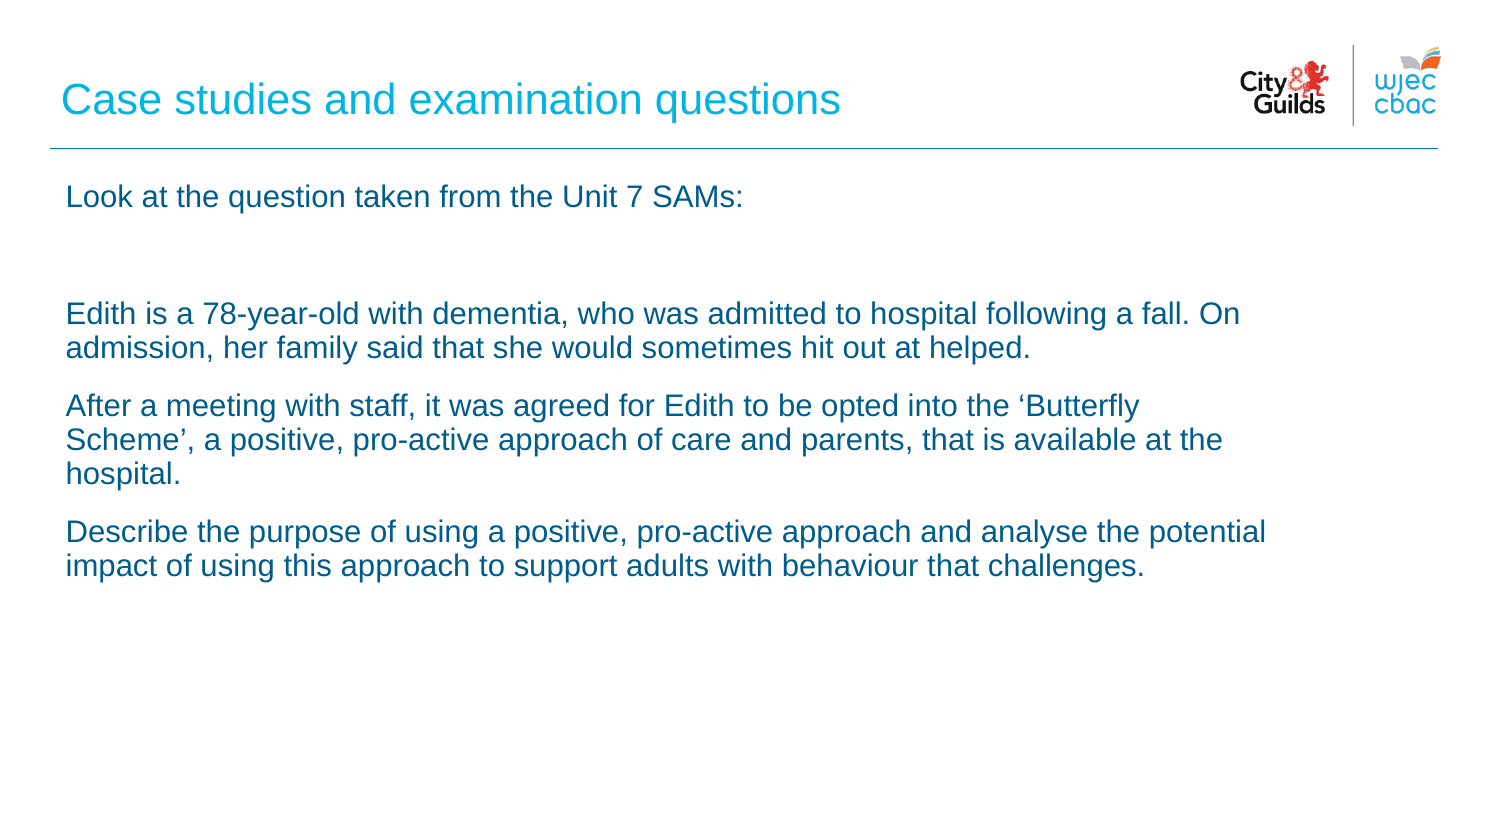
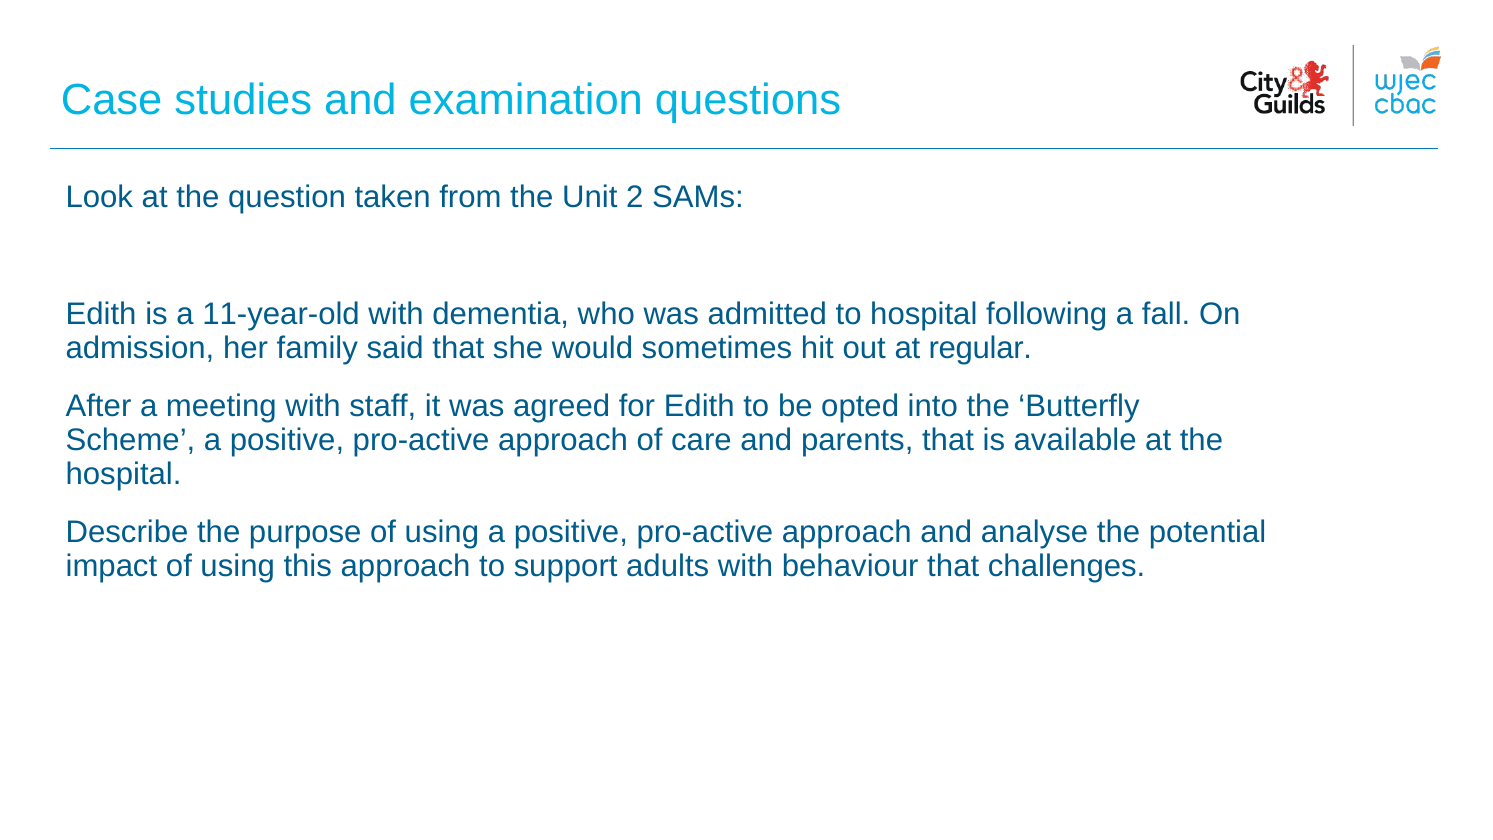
7: 7 -> 2
78-year-old: 78-year-old -> 11-year-old
helped: helped -> regular
